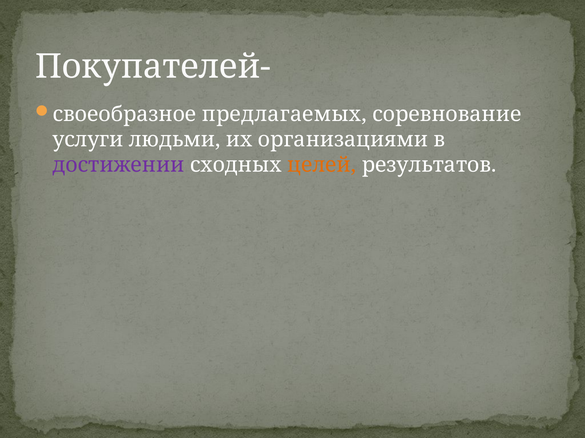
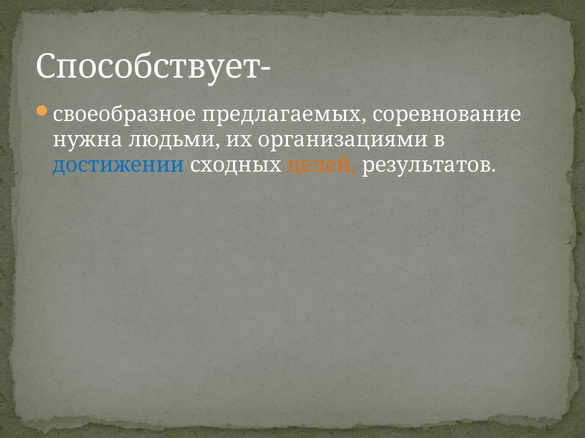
Покупателей-: Покупателей- -> Способствует-
услуги: услуги -> нужна
достижении colour: purple -> blue
